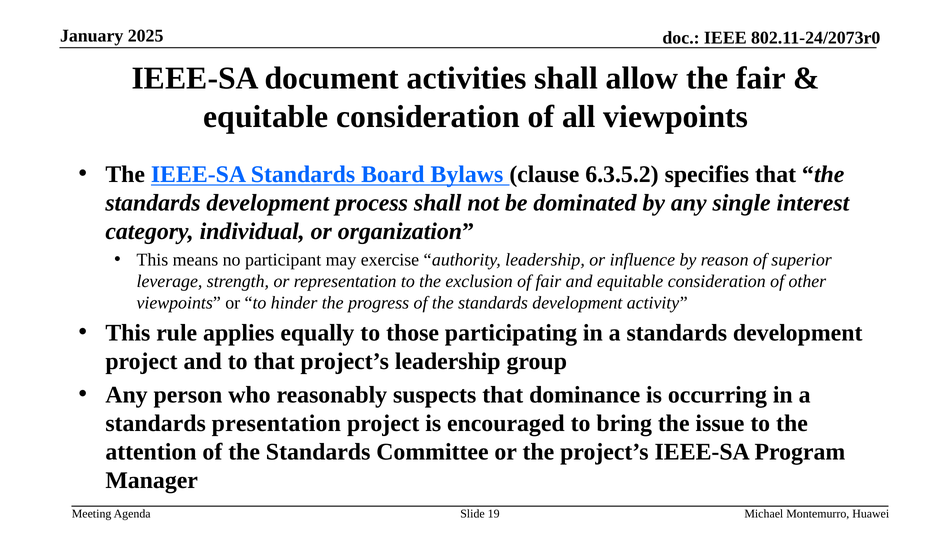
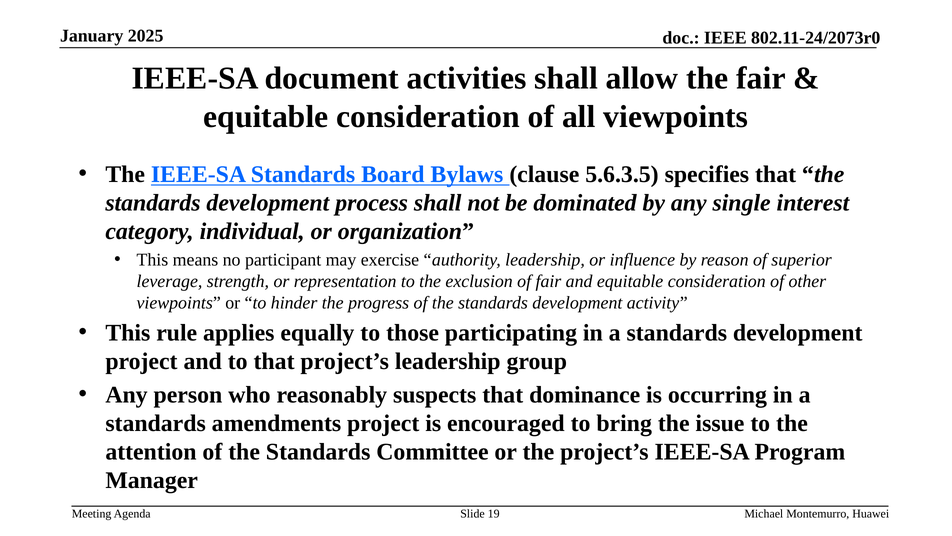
6.3.5.2: 6.3.5.2 -> 5.6.3.5
presentation: presentation -> amendments
